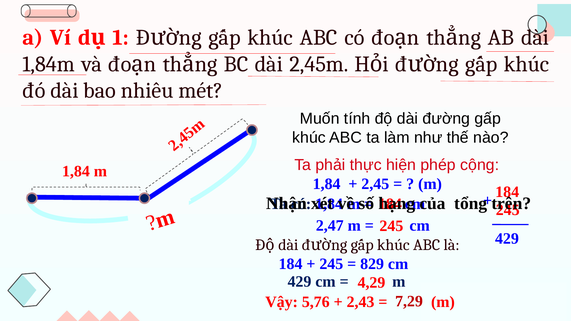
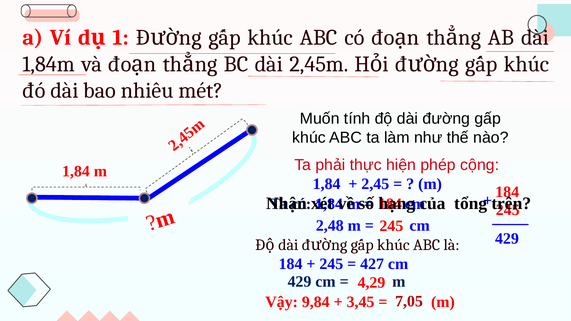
2,47: 2,47 -> 2,48
829: 829 -> 427
7,29: 7,29 -> 7,05
5,76: 5,76 -> 9,84
2,43: 2,43 -> 3,45
